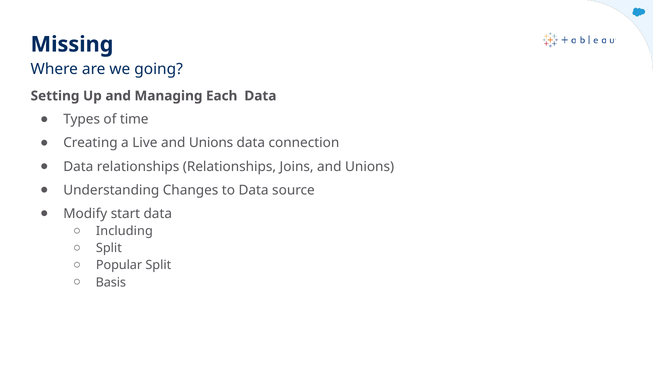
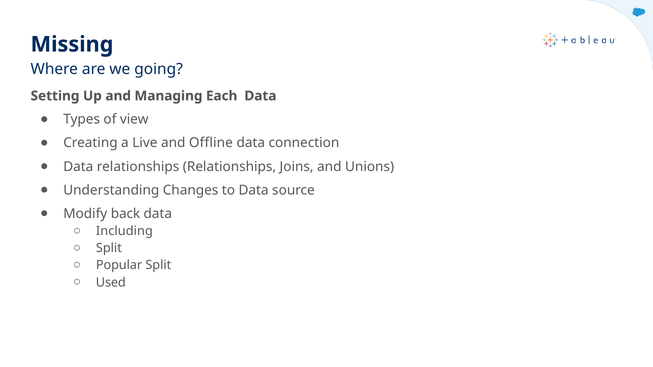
time: time -> view
Live and Unions: Unions -> Offline
start: start -> back
Basis: Basis -> Used
